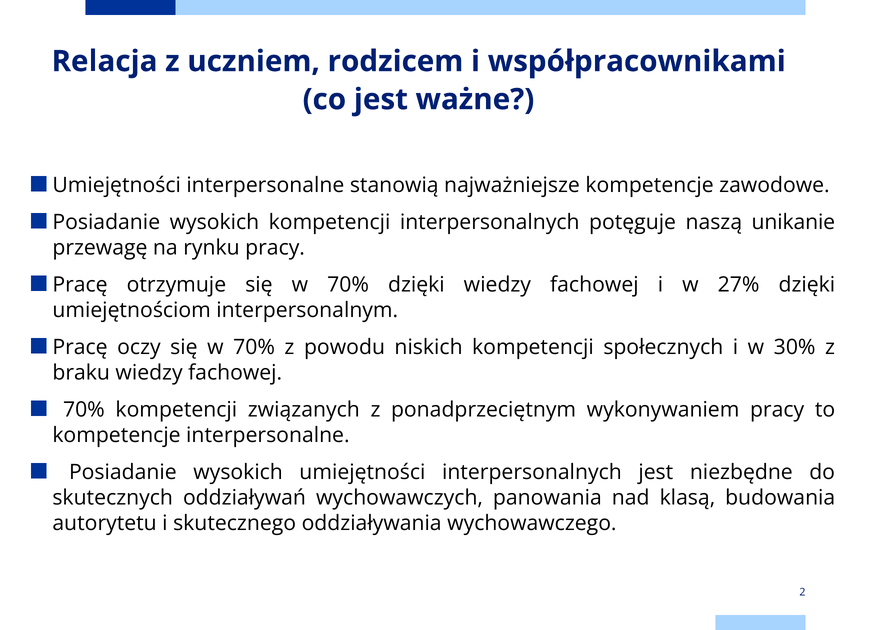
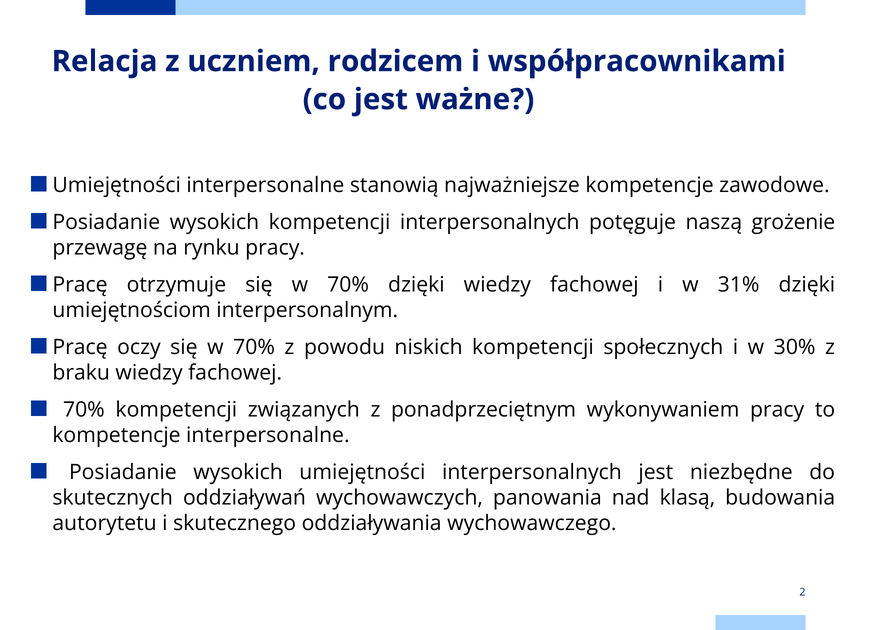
unikanie: unikanie -> grożenie
27%: 27% -> 31%
